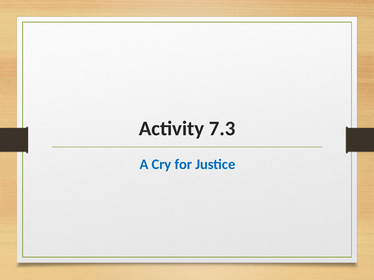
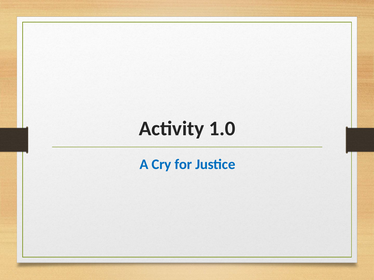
7.3: 7.3 -> 1.0
